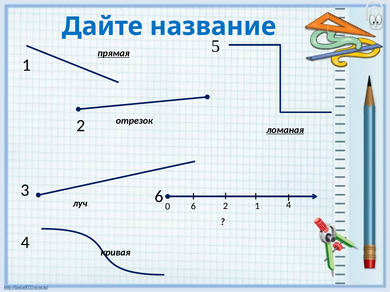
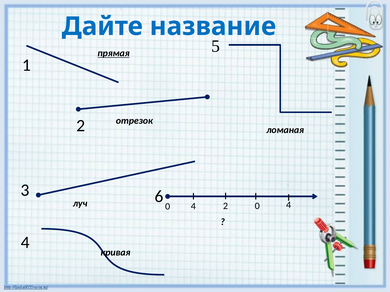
ломаная underline: present -> none
6 at (193, 206): 6 -> 4
2 1: 1 -> 0
